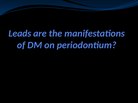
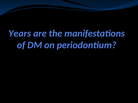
Leads: Leads -> Years
